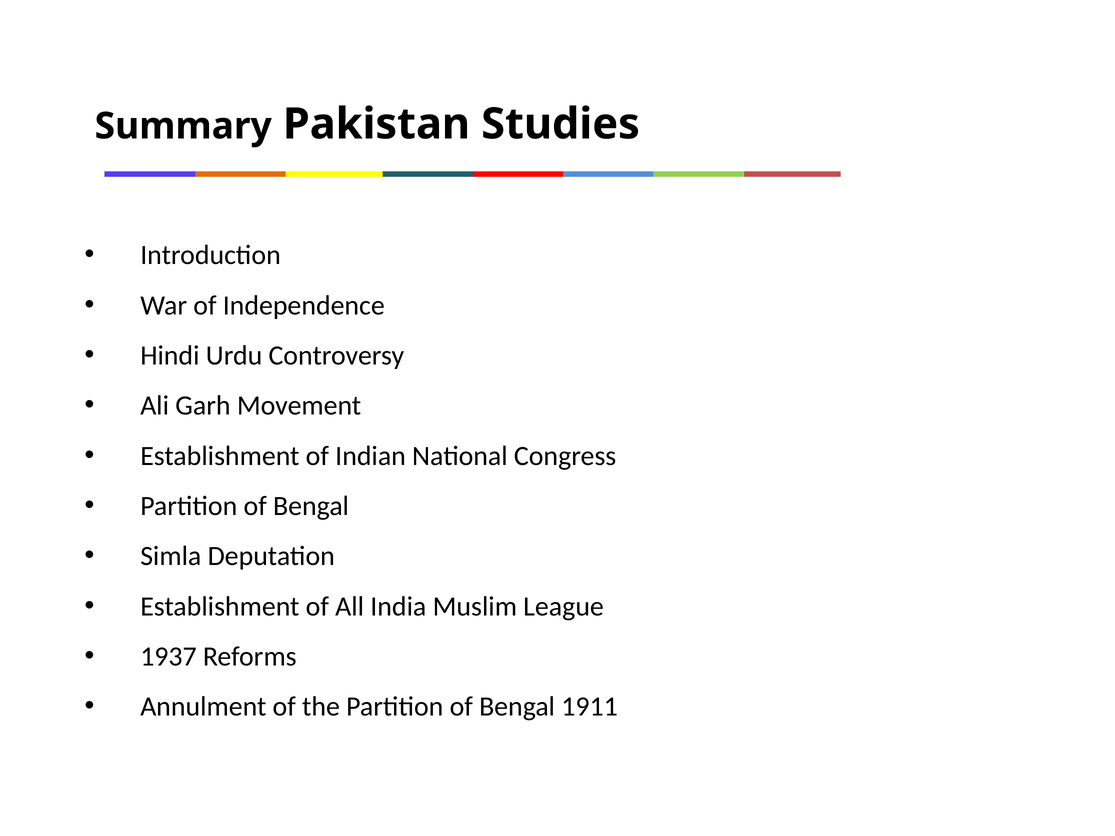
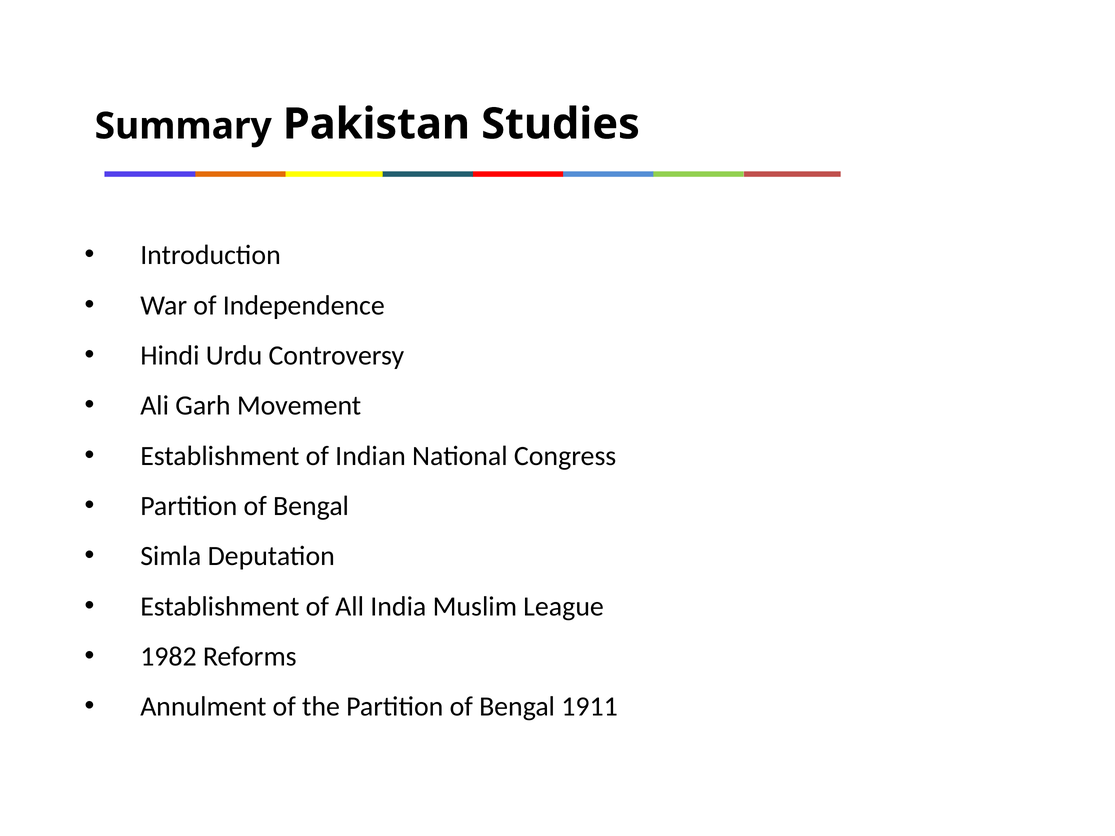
1937: 1937 -> 1982
